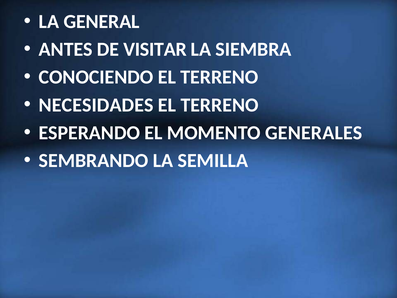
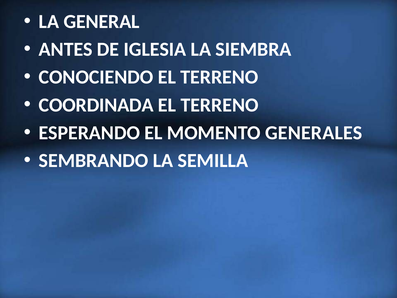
VISITAR: VISITAR -> IGLESIA
NECESIDADES: NECESIDADES -> COORDINADA
